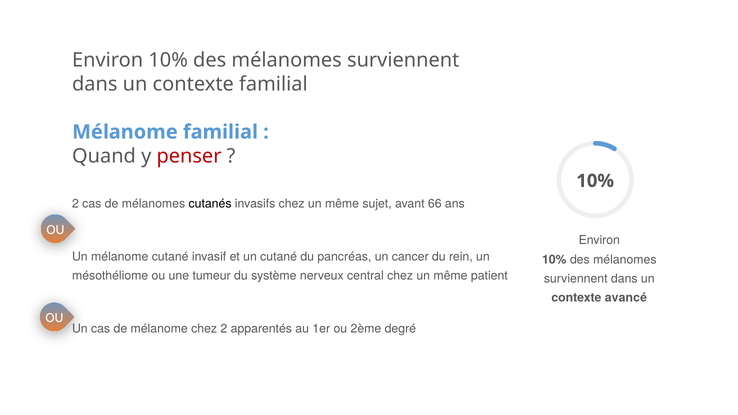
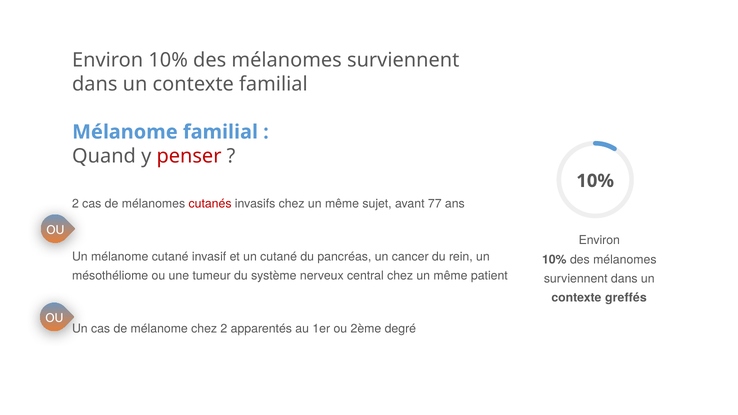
cutanés colour: black -> red
66: 66 -> 77
avancé: avancé -> greffés
